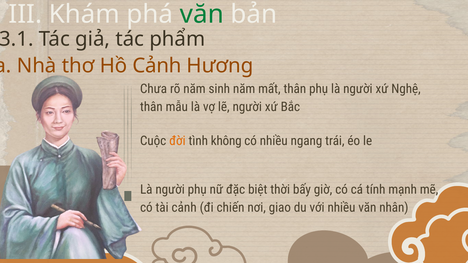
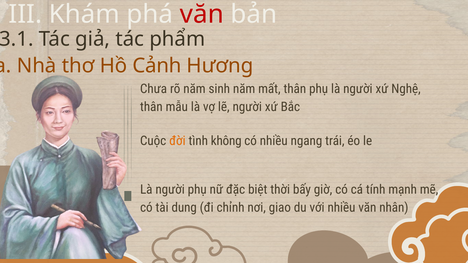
văn at (202, 14) colour: green -> red
tài cảnh: cảnh -> dung
chiến: chiến -> chỉnh
